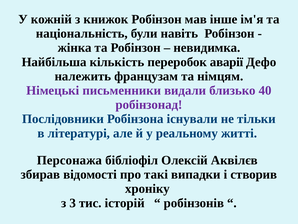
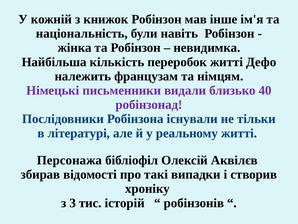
переробок аварії: аварії -> житті
